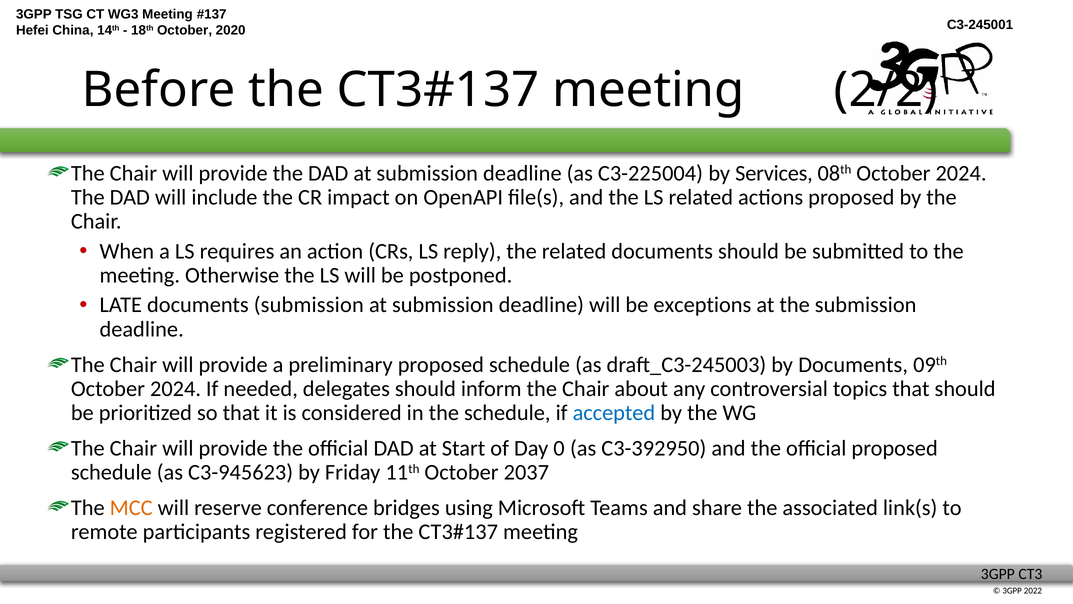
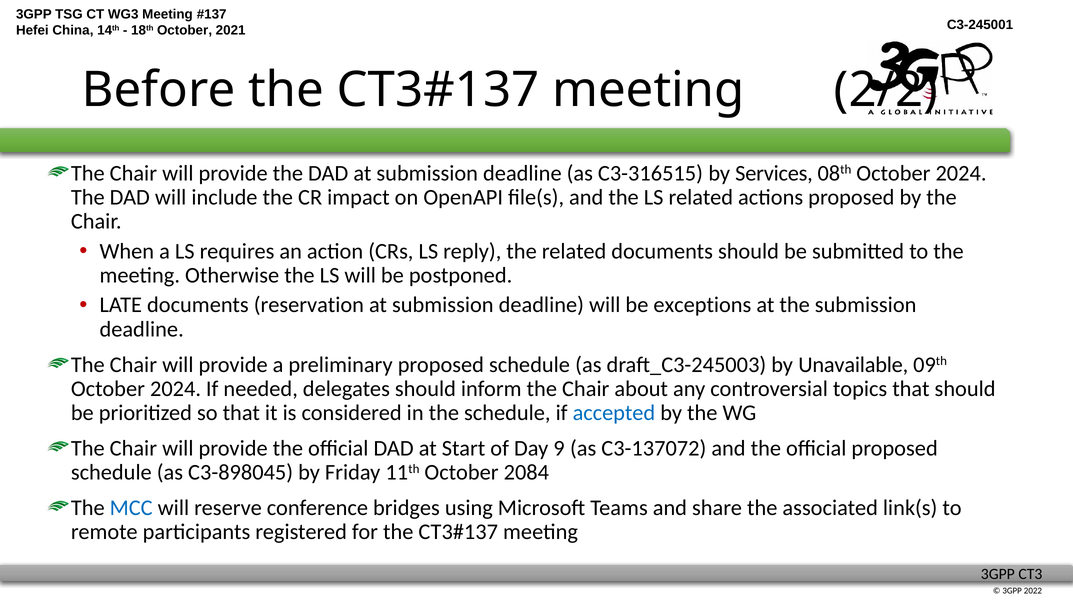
2020: 2020 -> 2021
C3-225004: C3-225004 -> C3-316515
documents submission: submission -> reservation
by Documents: Documents -> Unavailable
0: 0 -> 9
C3-392950: C3-392950 -> C3-137072
C3-945623: C3-945623 -> C3-898045
2037: 2037 -> 2084
MCC colour: orange -> blue
